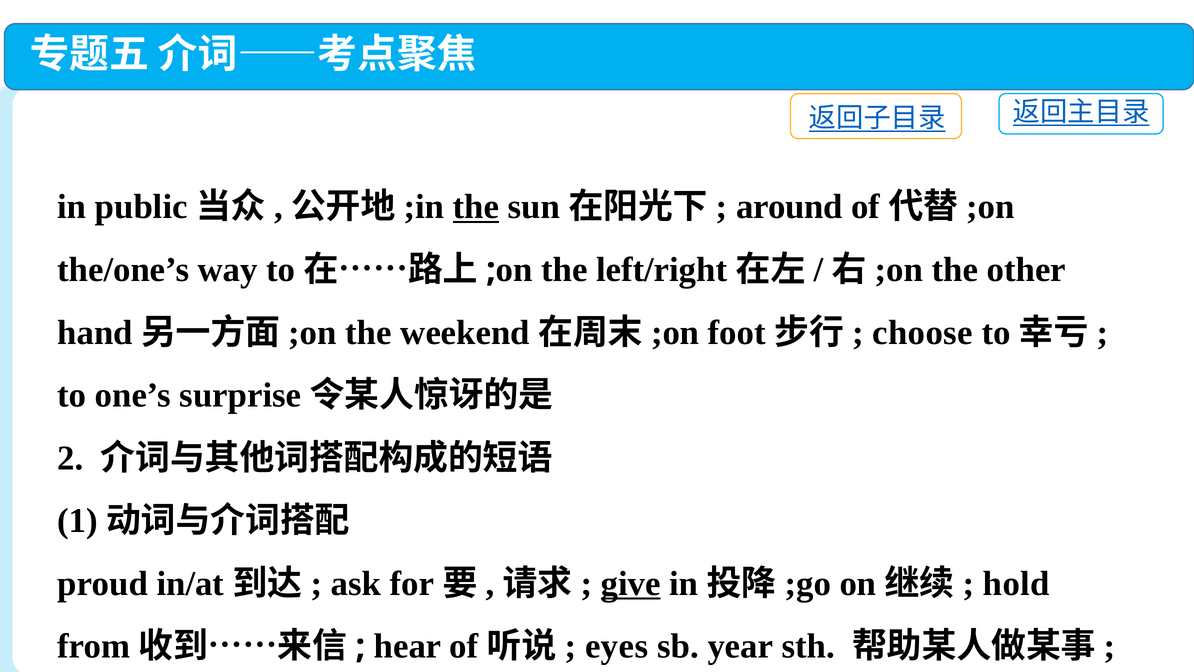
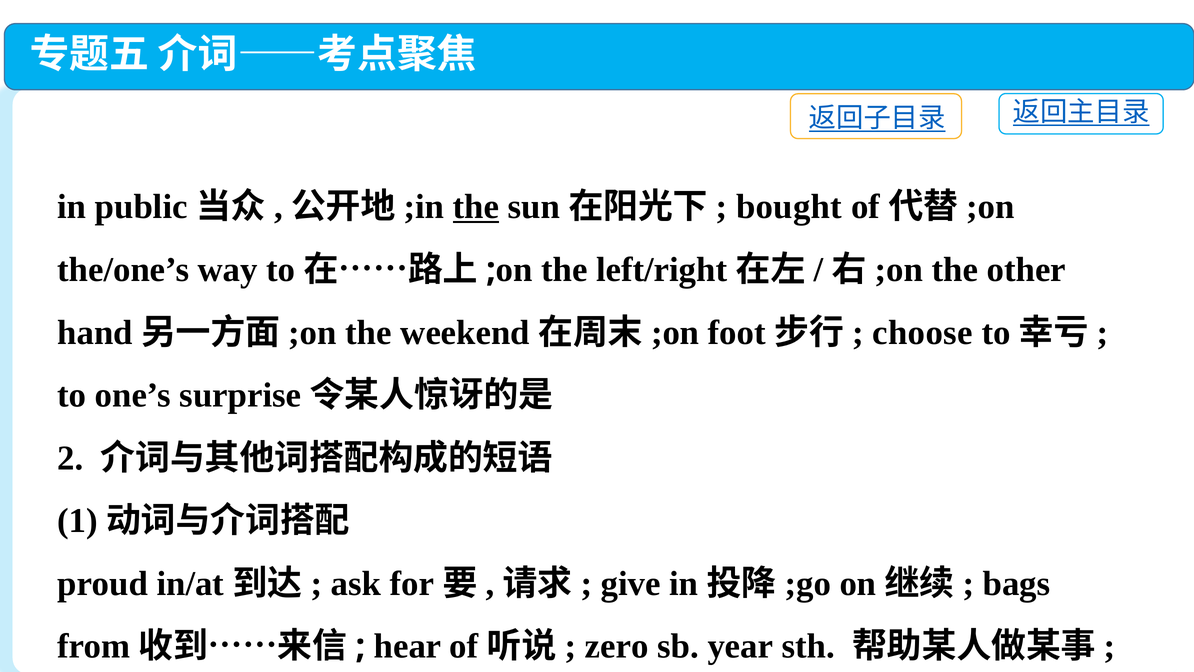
around: around -> bought
give underline: present -> none
hold: hold -> bags
eyes: eyes -> zero
